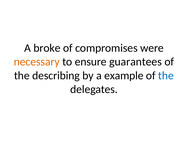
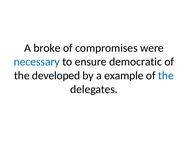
necessary colour: orange -> blue
guarantees: guarantees -> democratic
describing: describing -> developed
